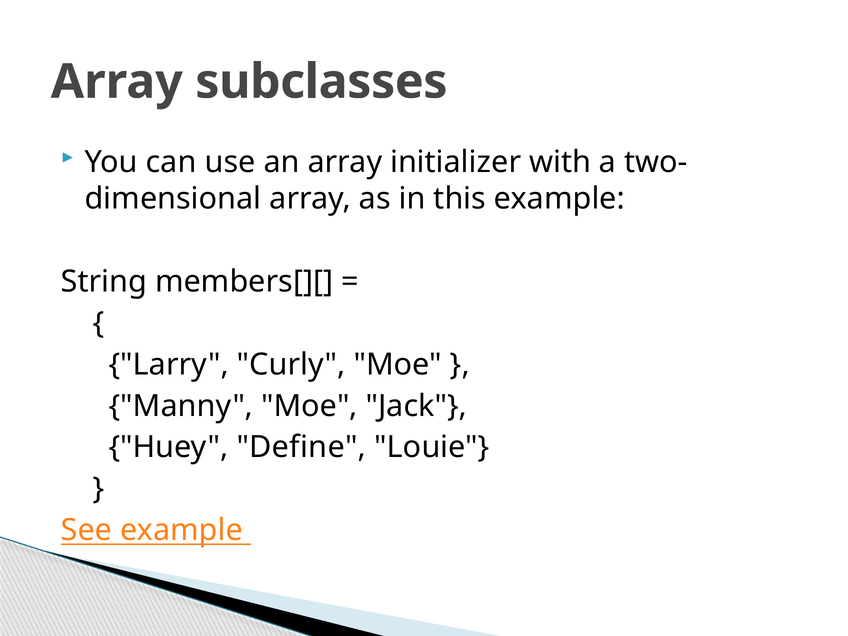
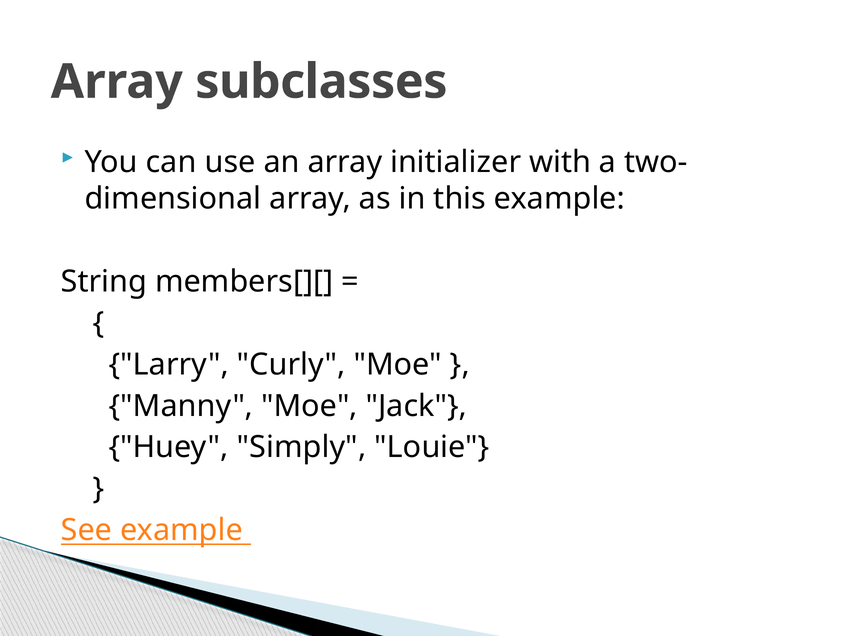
Define: Define -> Simply
